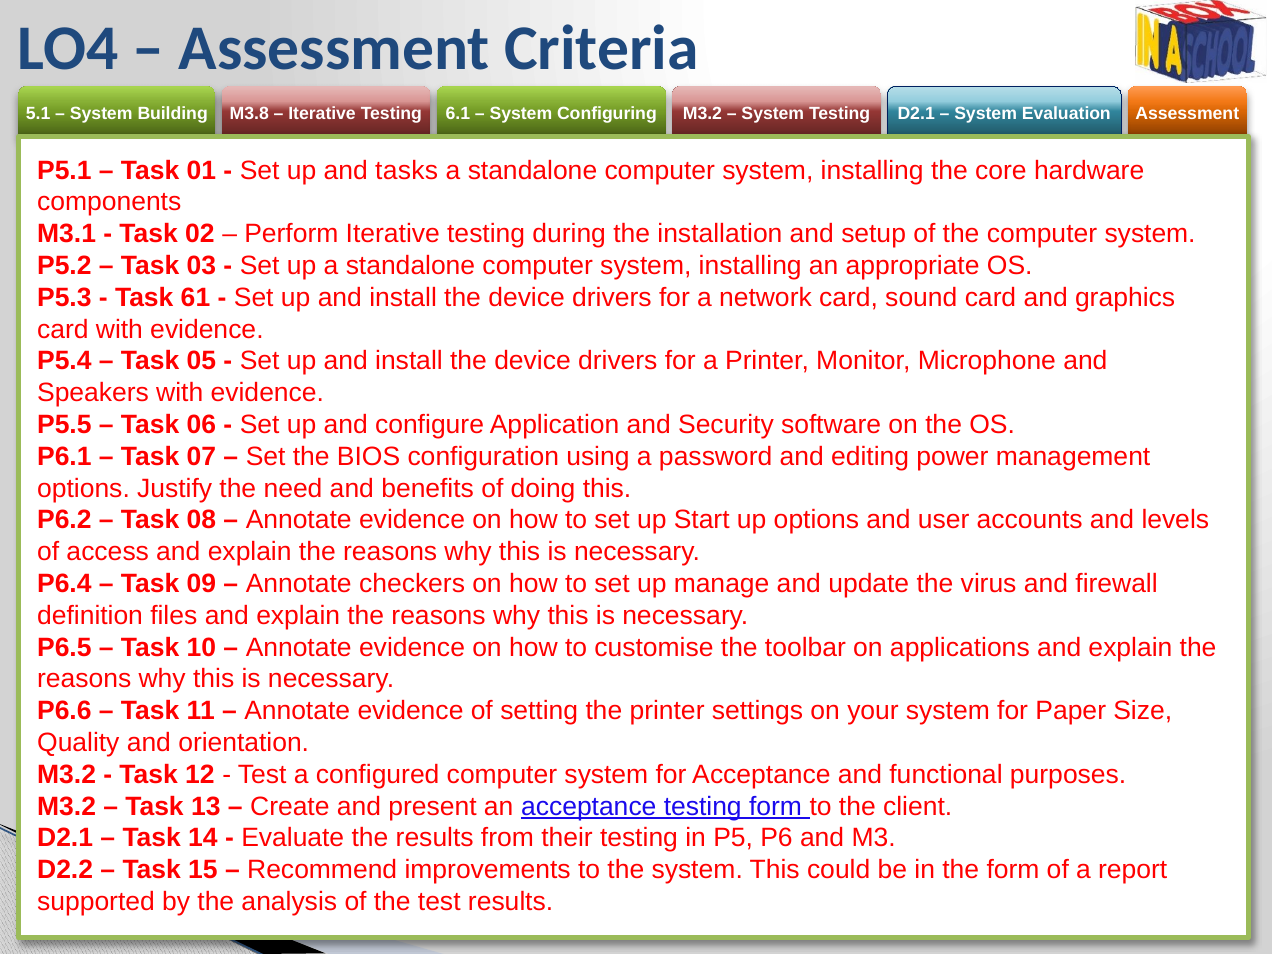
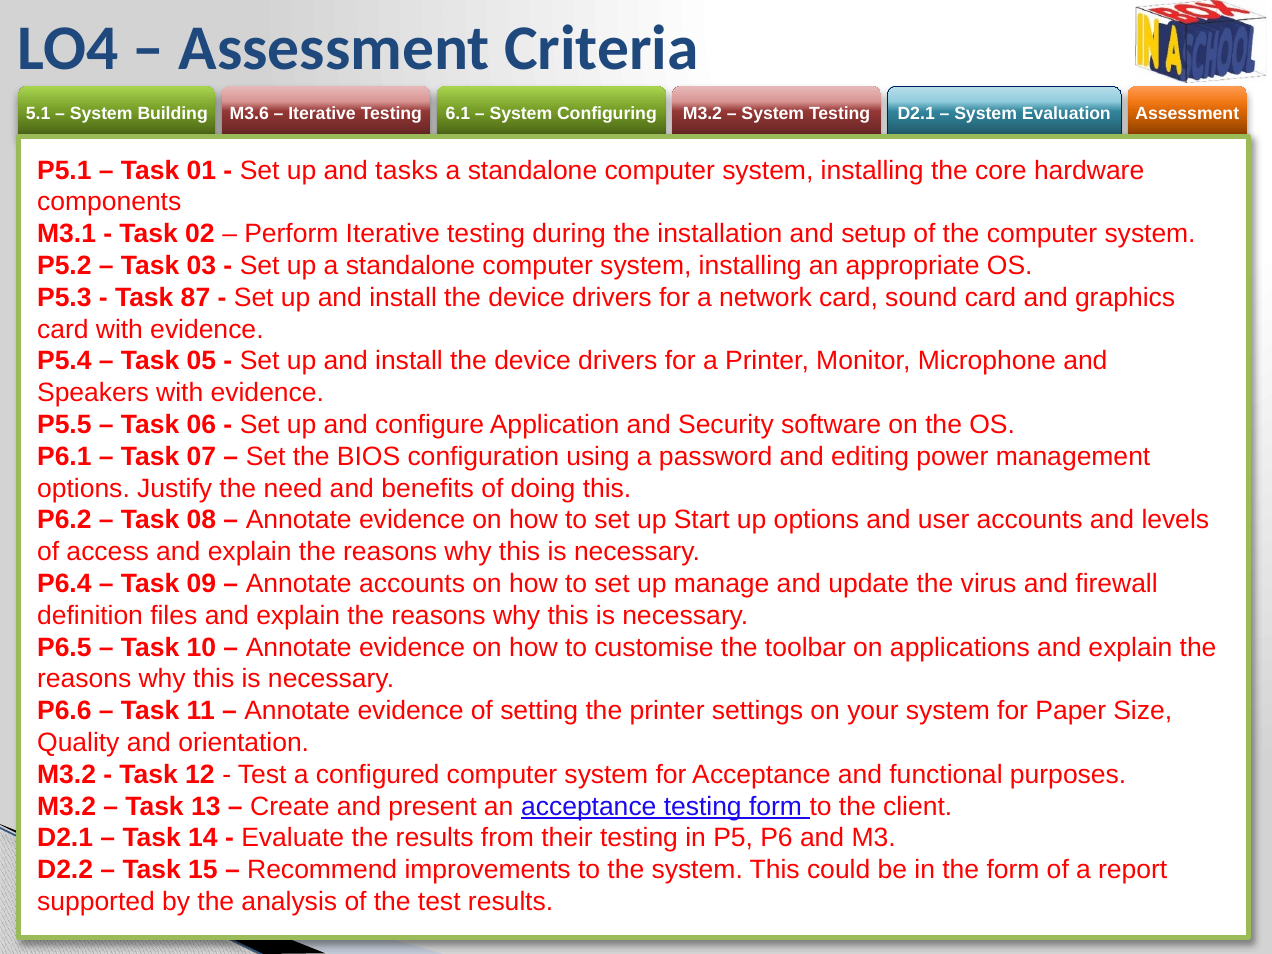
M3.8: M3.8 -> M3.6
61: 61 -> 87
Annotate checkers: checkers -> accounts
